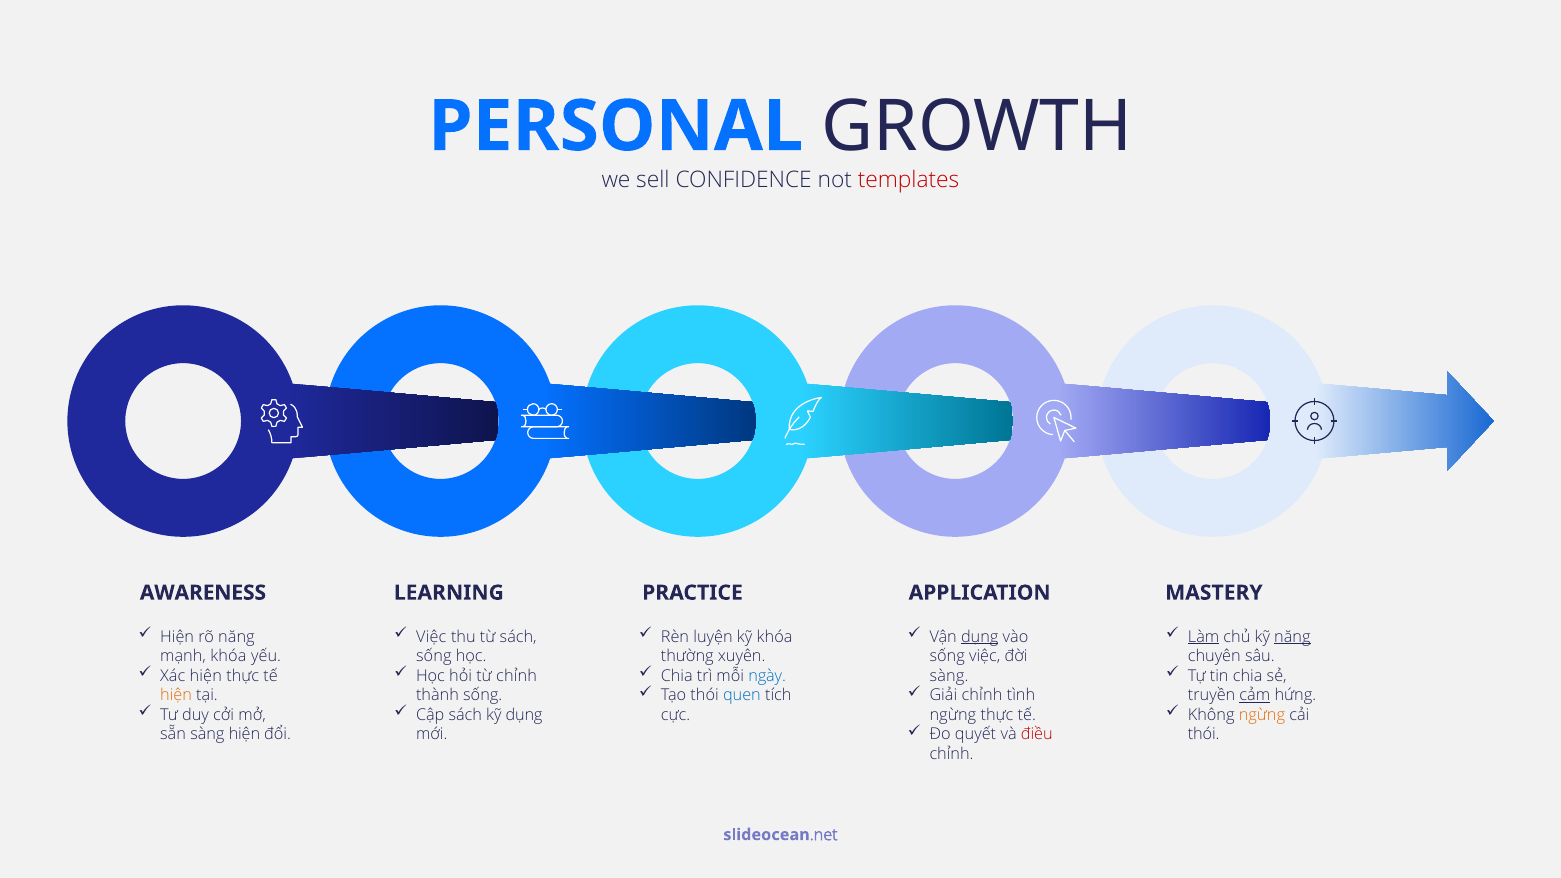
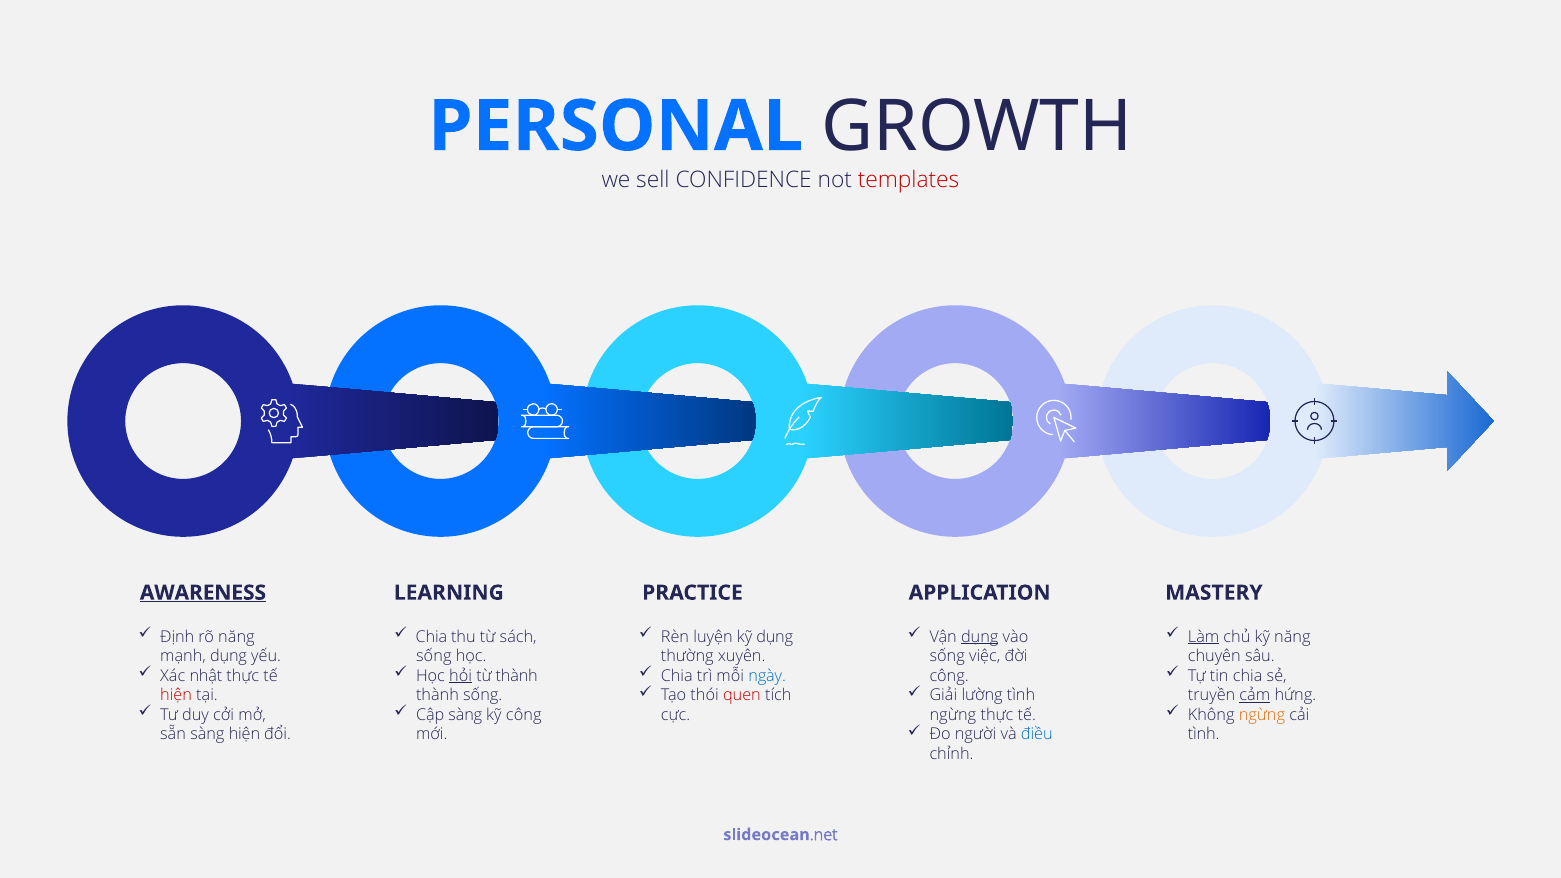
AWARENESS underline: none -> present
Hiện at (177, 637): Hiện -> Định
Việc at (431, 637): Việc -> Chia
năng at (1292, 637) underline: present -> none
kỹ khóa: khóa -> dụng
mạnh khóa: khóa -> dụng
Xác hiện: hiện -> nhật
hỏi underline: none -> present
từ chỉnh: chỉnh -> thành
sàng at (949, 676): sàng -> công
quen colour: blue -> red
Giải chỉnh: chỉnh -> lường
hiện at (176, 695) colour: orange -> red
Cập sách: sách -> sàng
kỹ dụng: dụng -> công
quyết: quyết -> người
điều colour: red -> blue
thói at (1204, 734): thói -> tình
